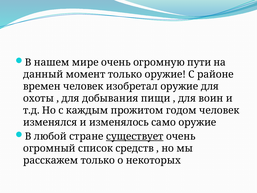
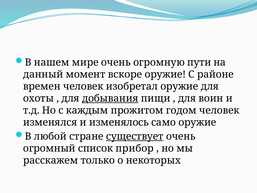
момент только: только -> вскоре
добывания underline: none -> present
средств: средств -> прибор
